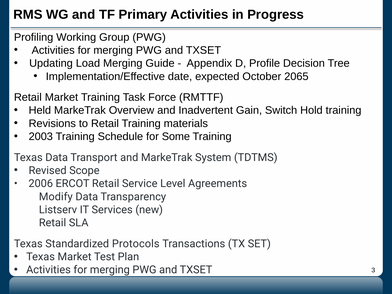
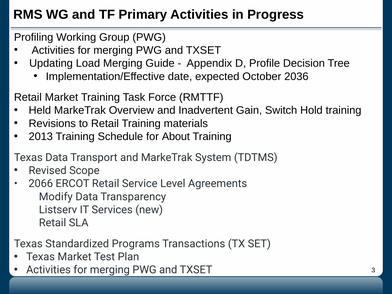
2065: 2065 -> 2036
2003: 2003 -> 2013
Some: Some -> About
2006: 2006 -> 2066
Protocols: Protocols -> Programs
